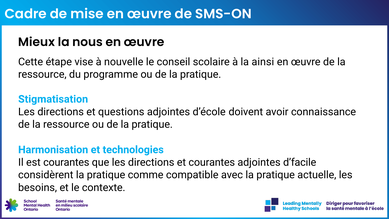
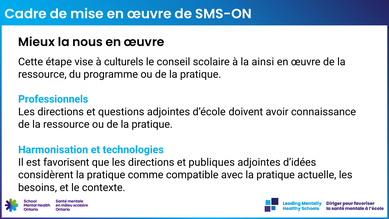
nouvelle: nouvelle -> culturels
Stigmatisation: Stigmatisation -> Professionnels
est courantes: courantes -> favorisent
et courantes: courantes -> publiques
d’facile: d’facile -> d’idées
